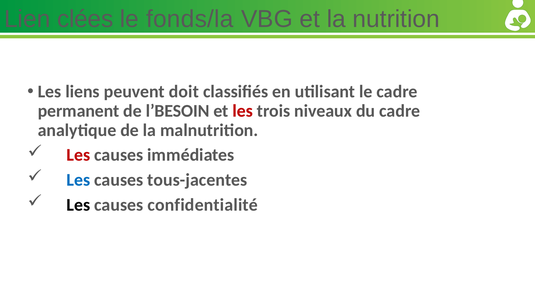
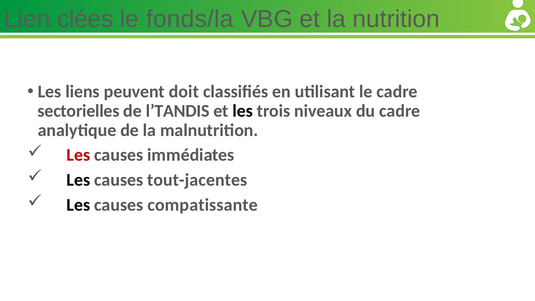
permanent: permanent -> sectorielles
l’BESOIN: l’BESOIN -> l’TANDIS
les at (243, 111) colour: red -> black
Les at (78, 180) colour: blue -> black
tous-jacentes: tous-jacentes -> tout-jacentes
confidentialité: confidentialité -> compatissante
